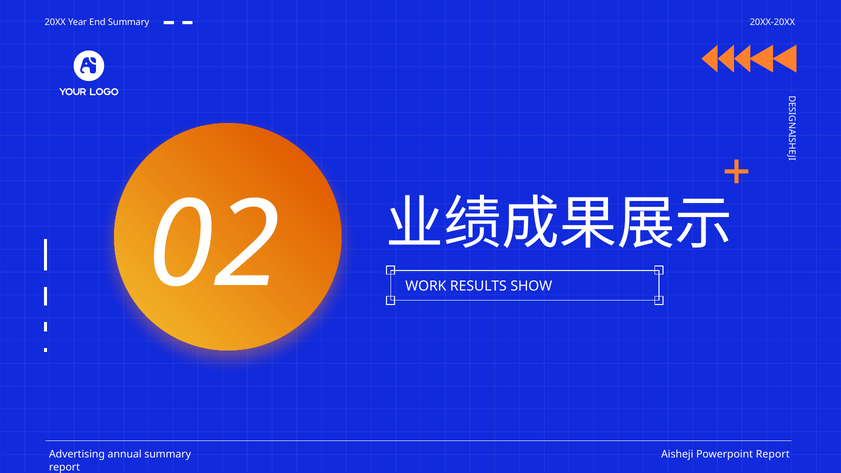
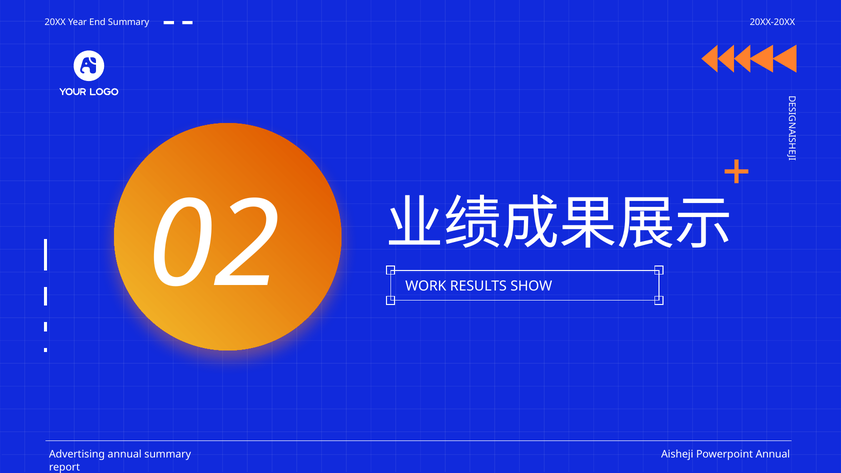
Powerpoint Report: Report -> Annual
